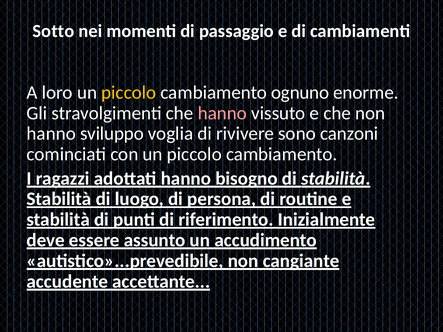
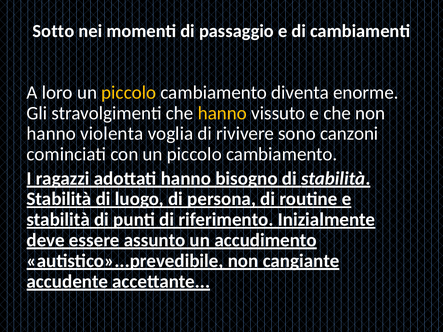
ognuno: ognuno -> diventa
hanno at (222, 113) colour: pink -> yellow
sviluppo: sviluppo -> violenta
